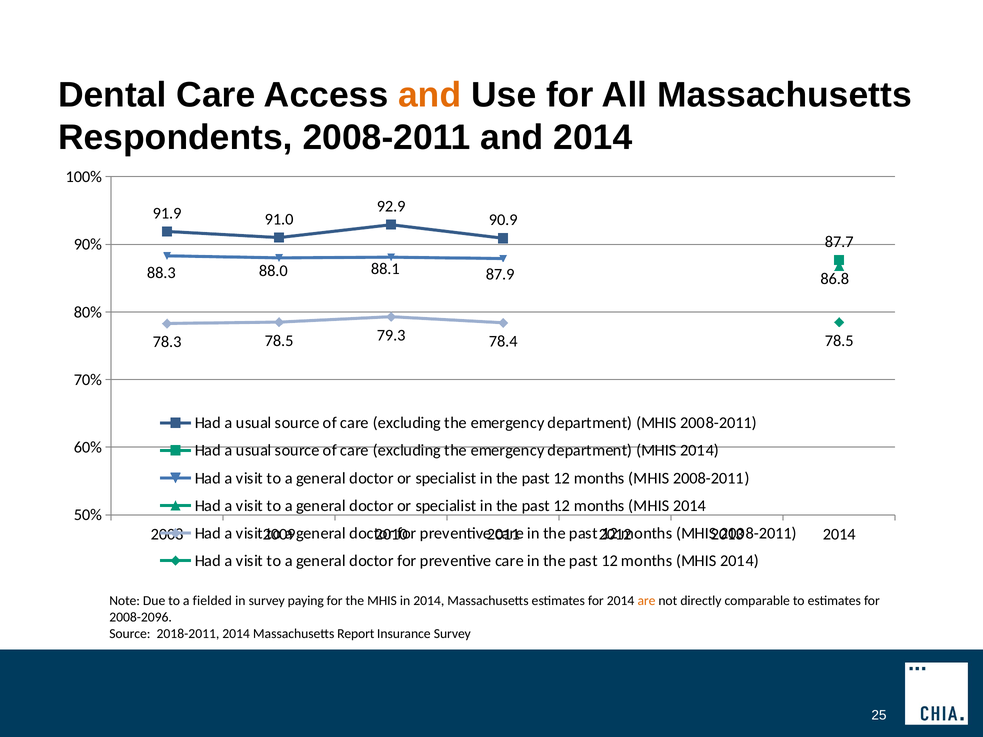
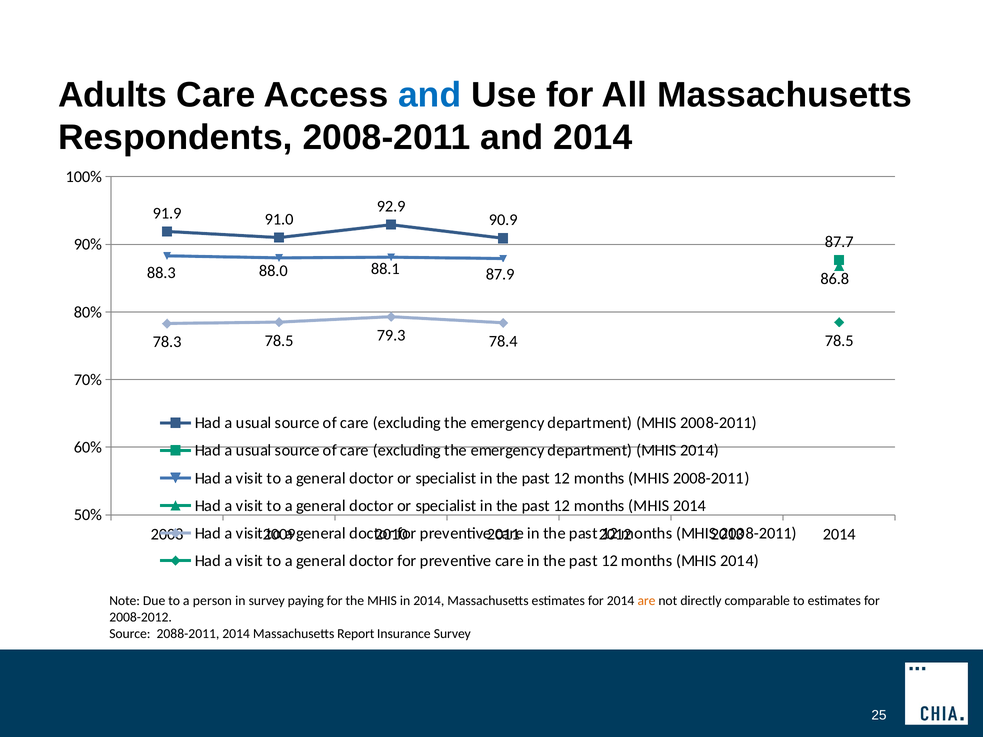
Dental: Dental -> Adults
and at (430, 95) colour: orange -> blue
fielded: fielded -> person
2008-2096: 2008-2096 -> 2008-2012
2018-2011: 2018-2011 -> 2088-2011
